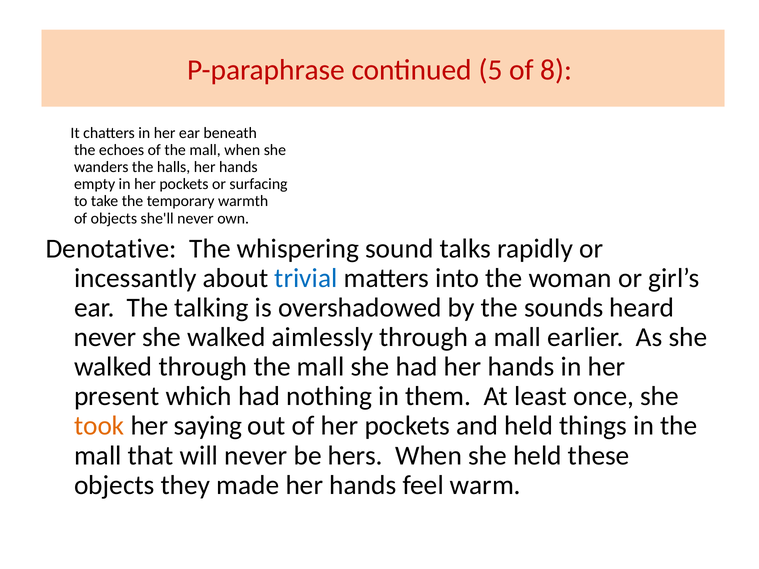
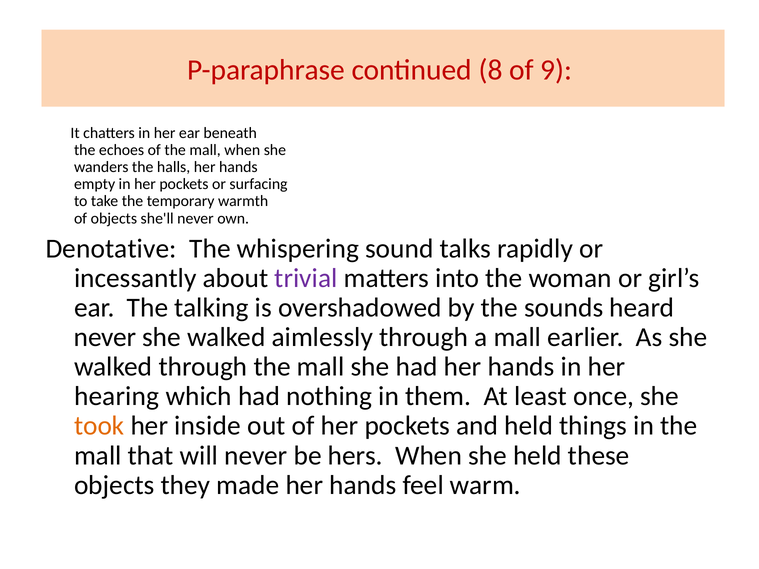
5: 5 -> 8
8: 8 -> 9
trivial colour: blue -> purple
present: present -> hearing
saying: saying -> inside
